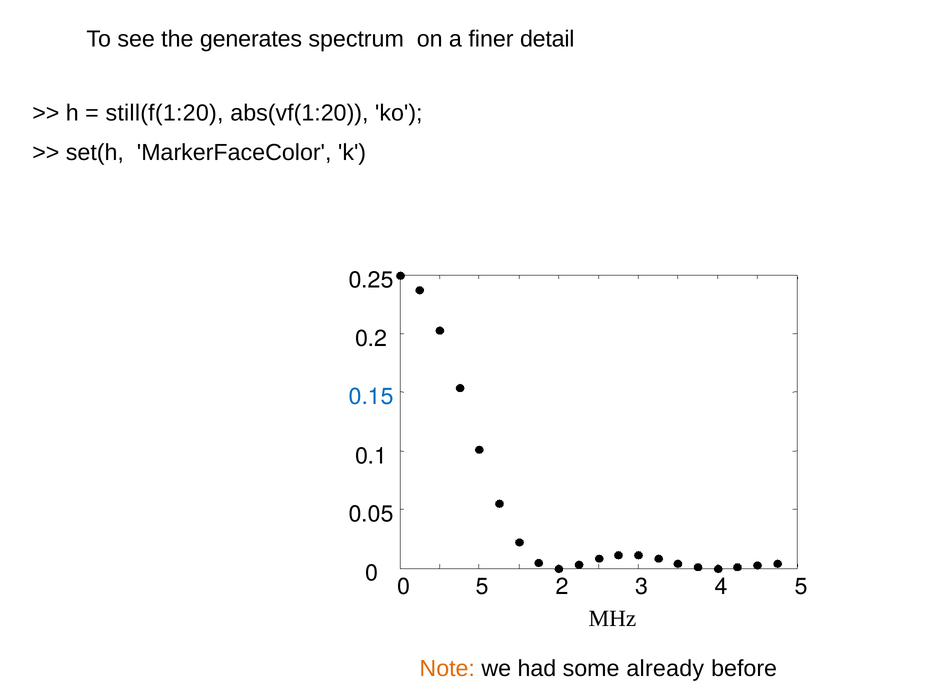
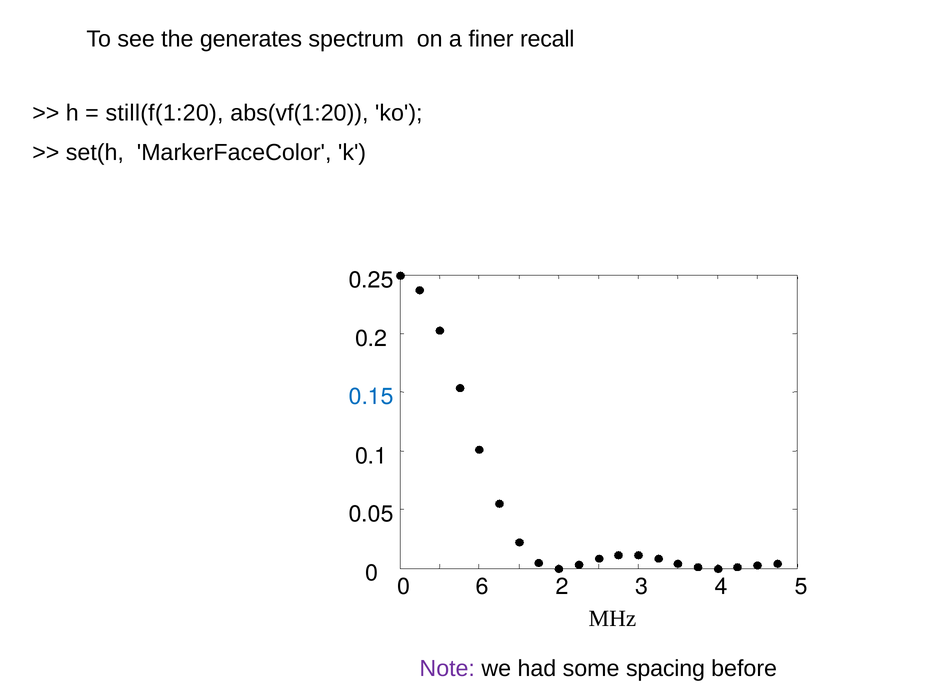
detail: detail -> recall
0 5: 5 -> 6
Note colour: orange -> purple
already: already -> spacing
